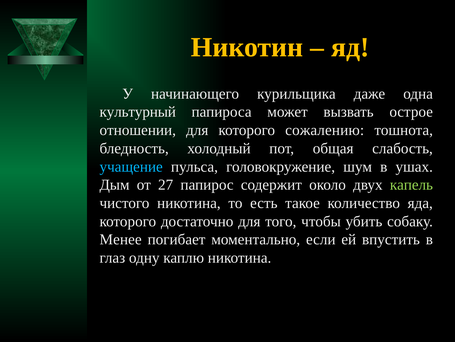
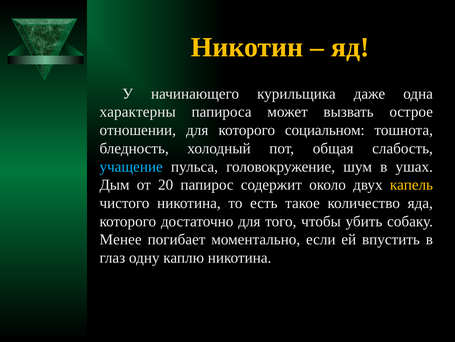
культурный: культурный -> характерны
сожалению: сожалению -> социальном
27: 27 -> 20
капель colour: light green -> yellow
